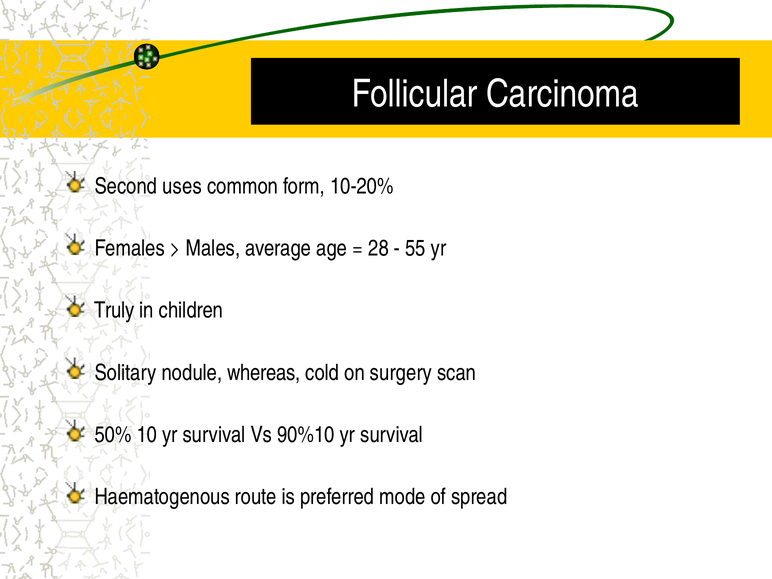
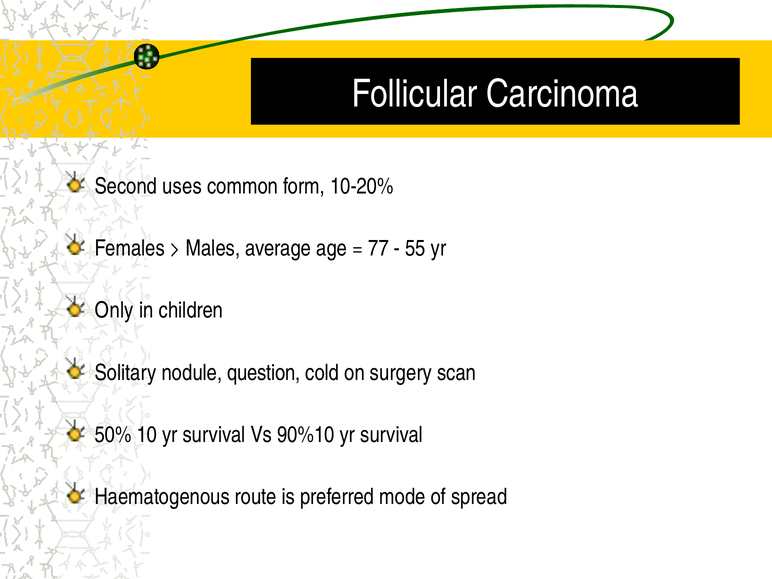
28: 28 -> 77
Truly: Truly -> Only
whereas: whereas -> question
